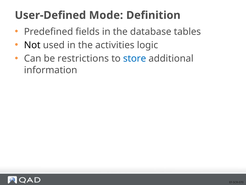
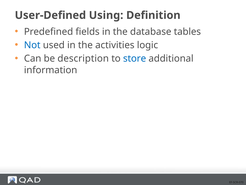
Mode: Mode -> Using
Not colour: black -> blue
restrictions: restrictions -> description
